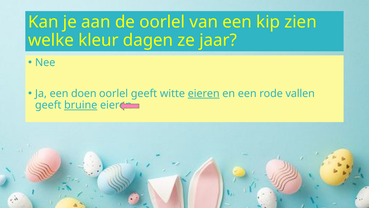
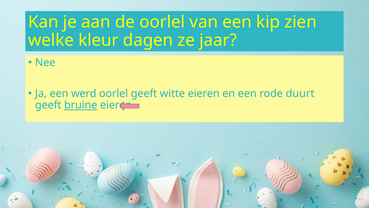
doen: doen -> werd
eieren at (204, 93) underline: present -> none
vallen: vallen -> duurt
